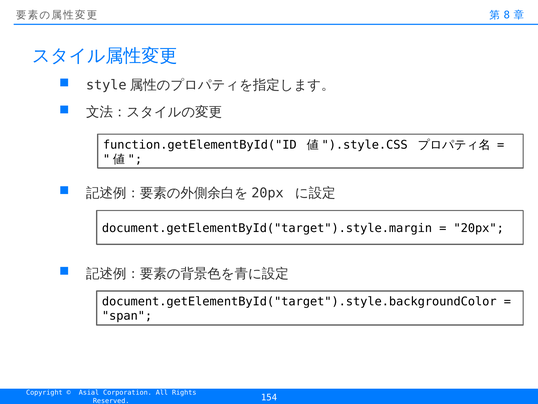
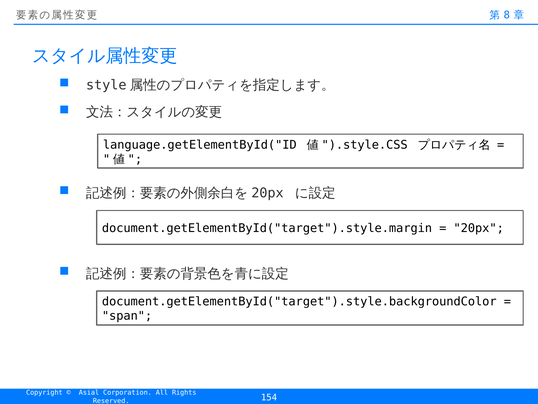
function.getElementById("ID: function.getElementById("ID -> language.getElementById("ID
